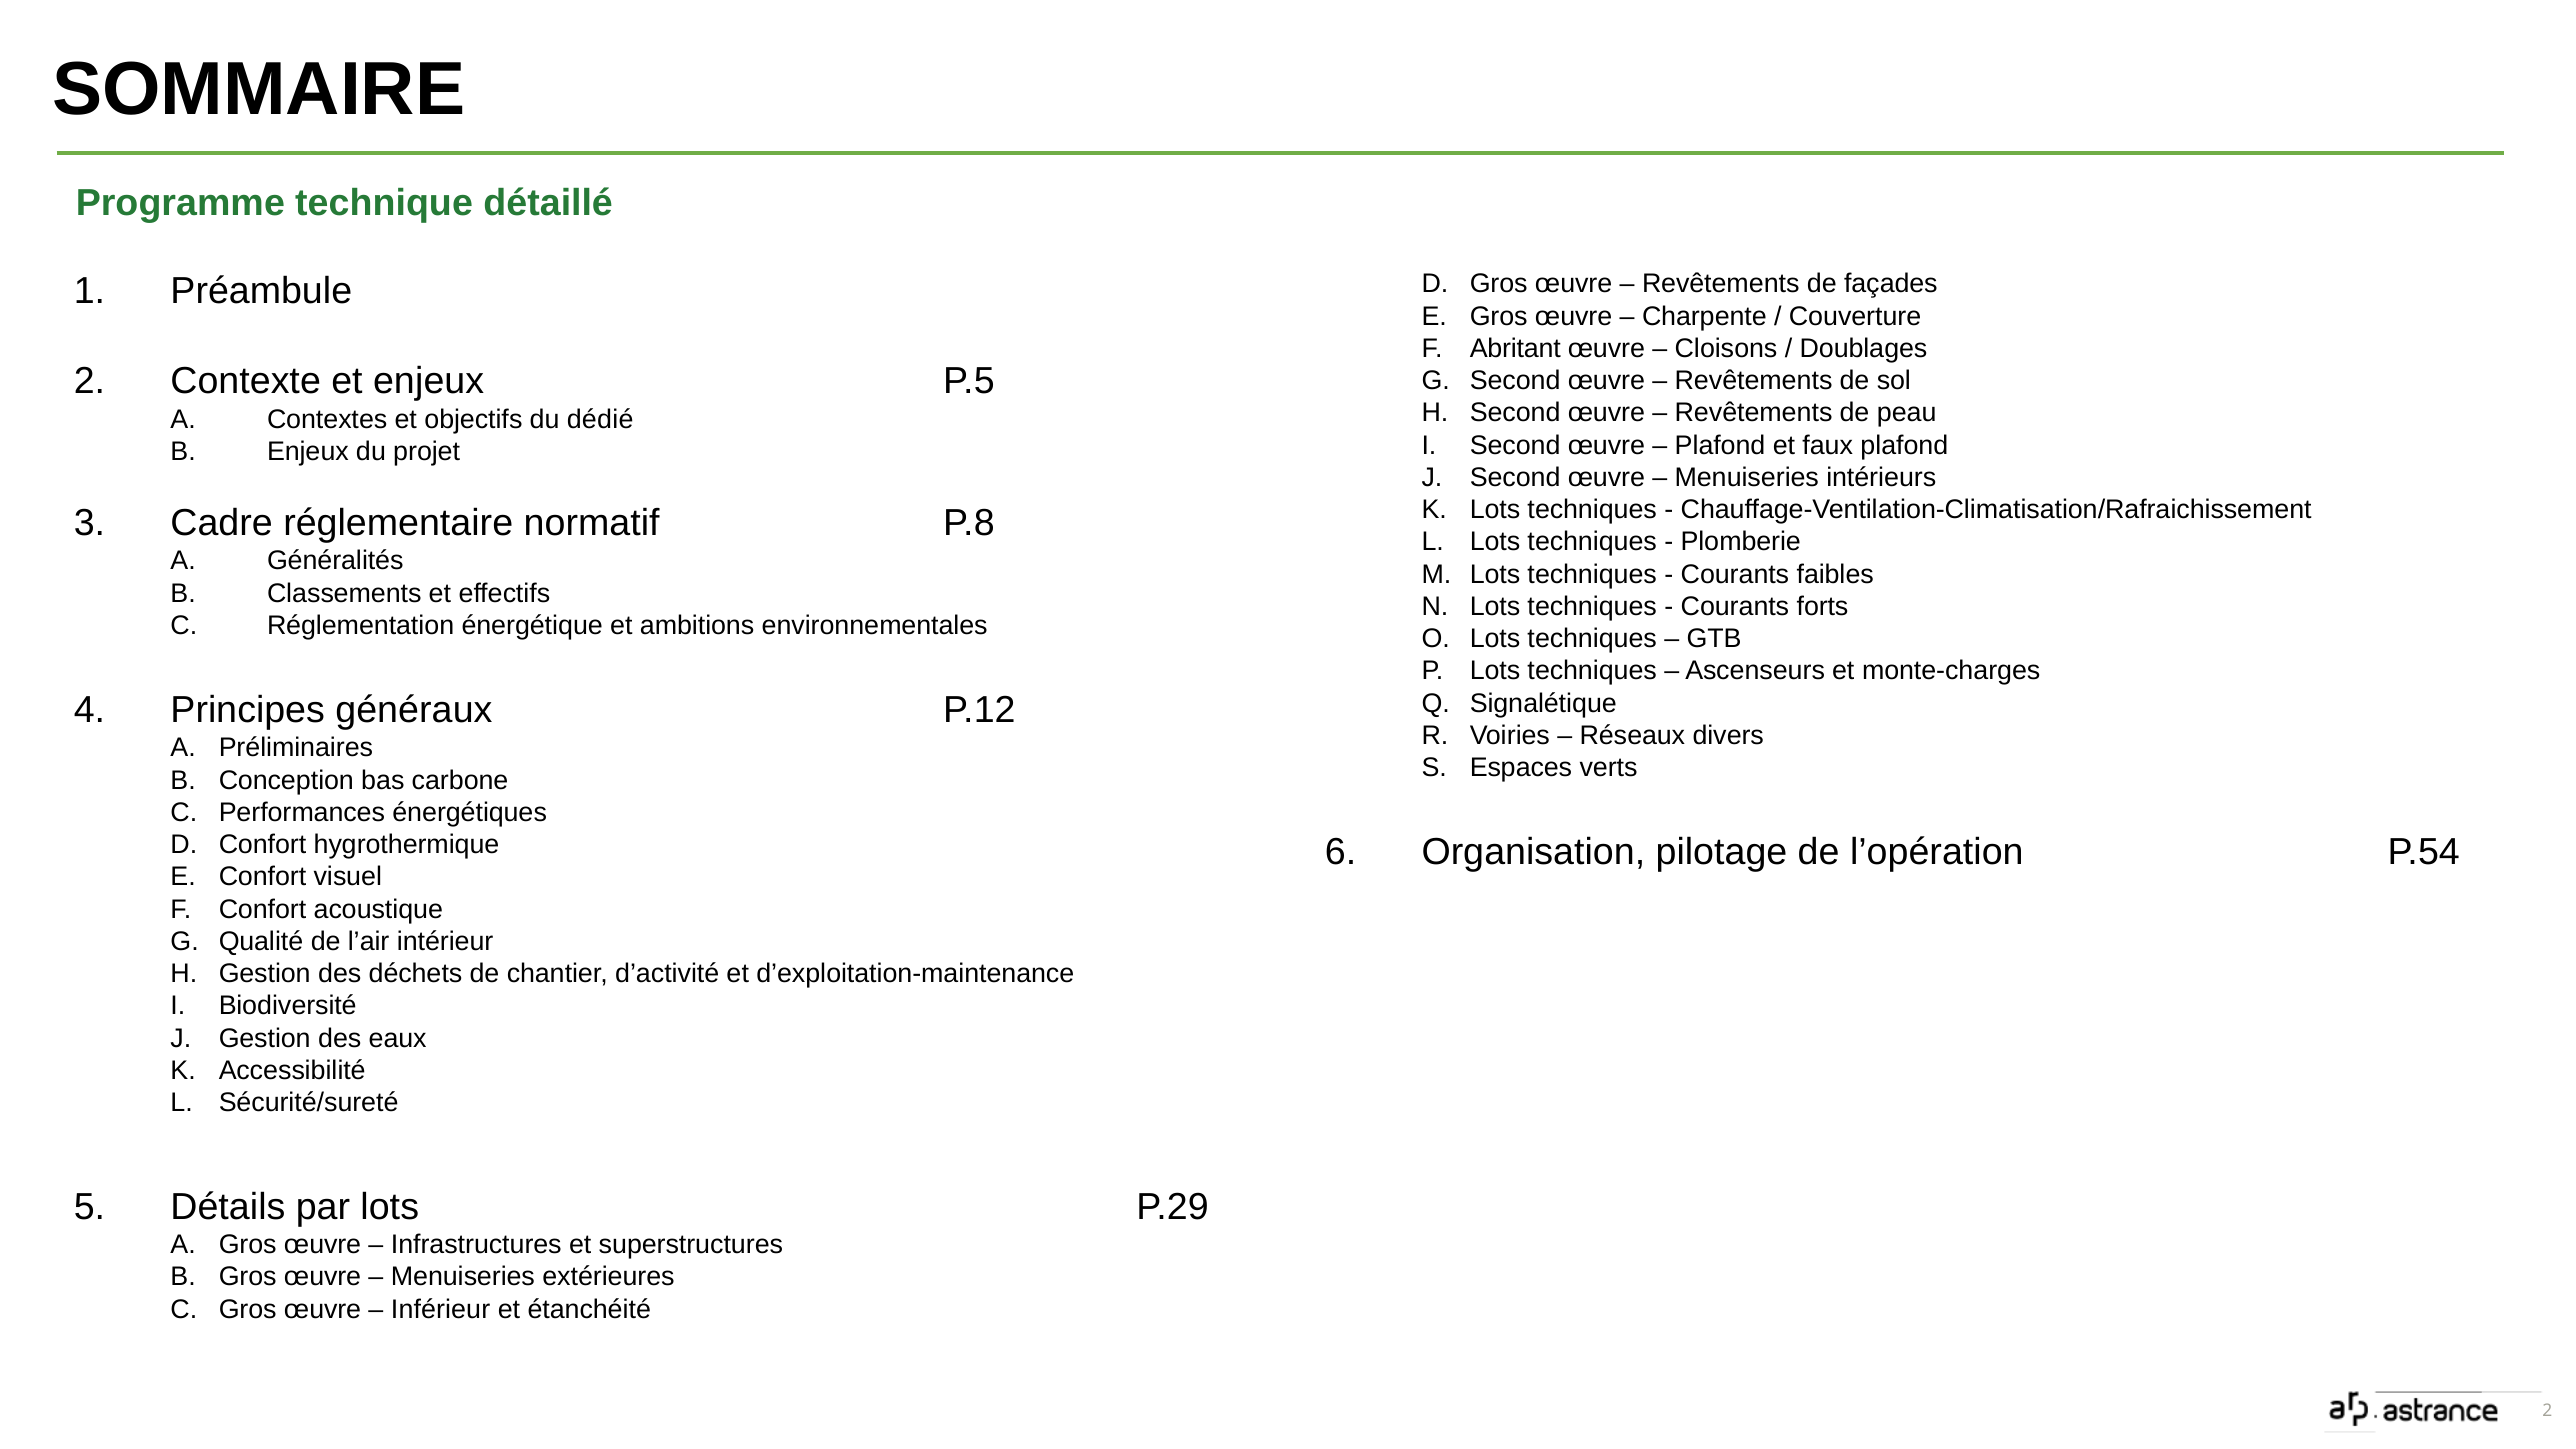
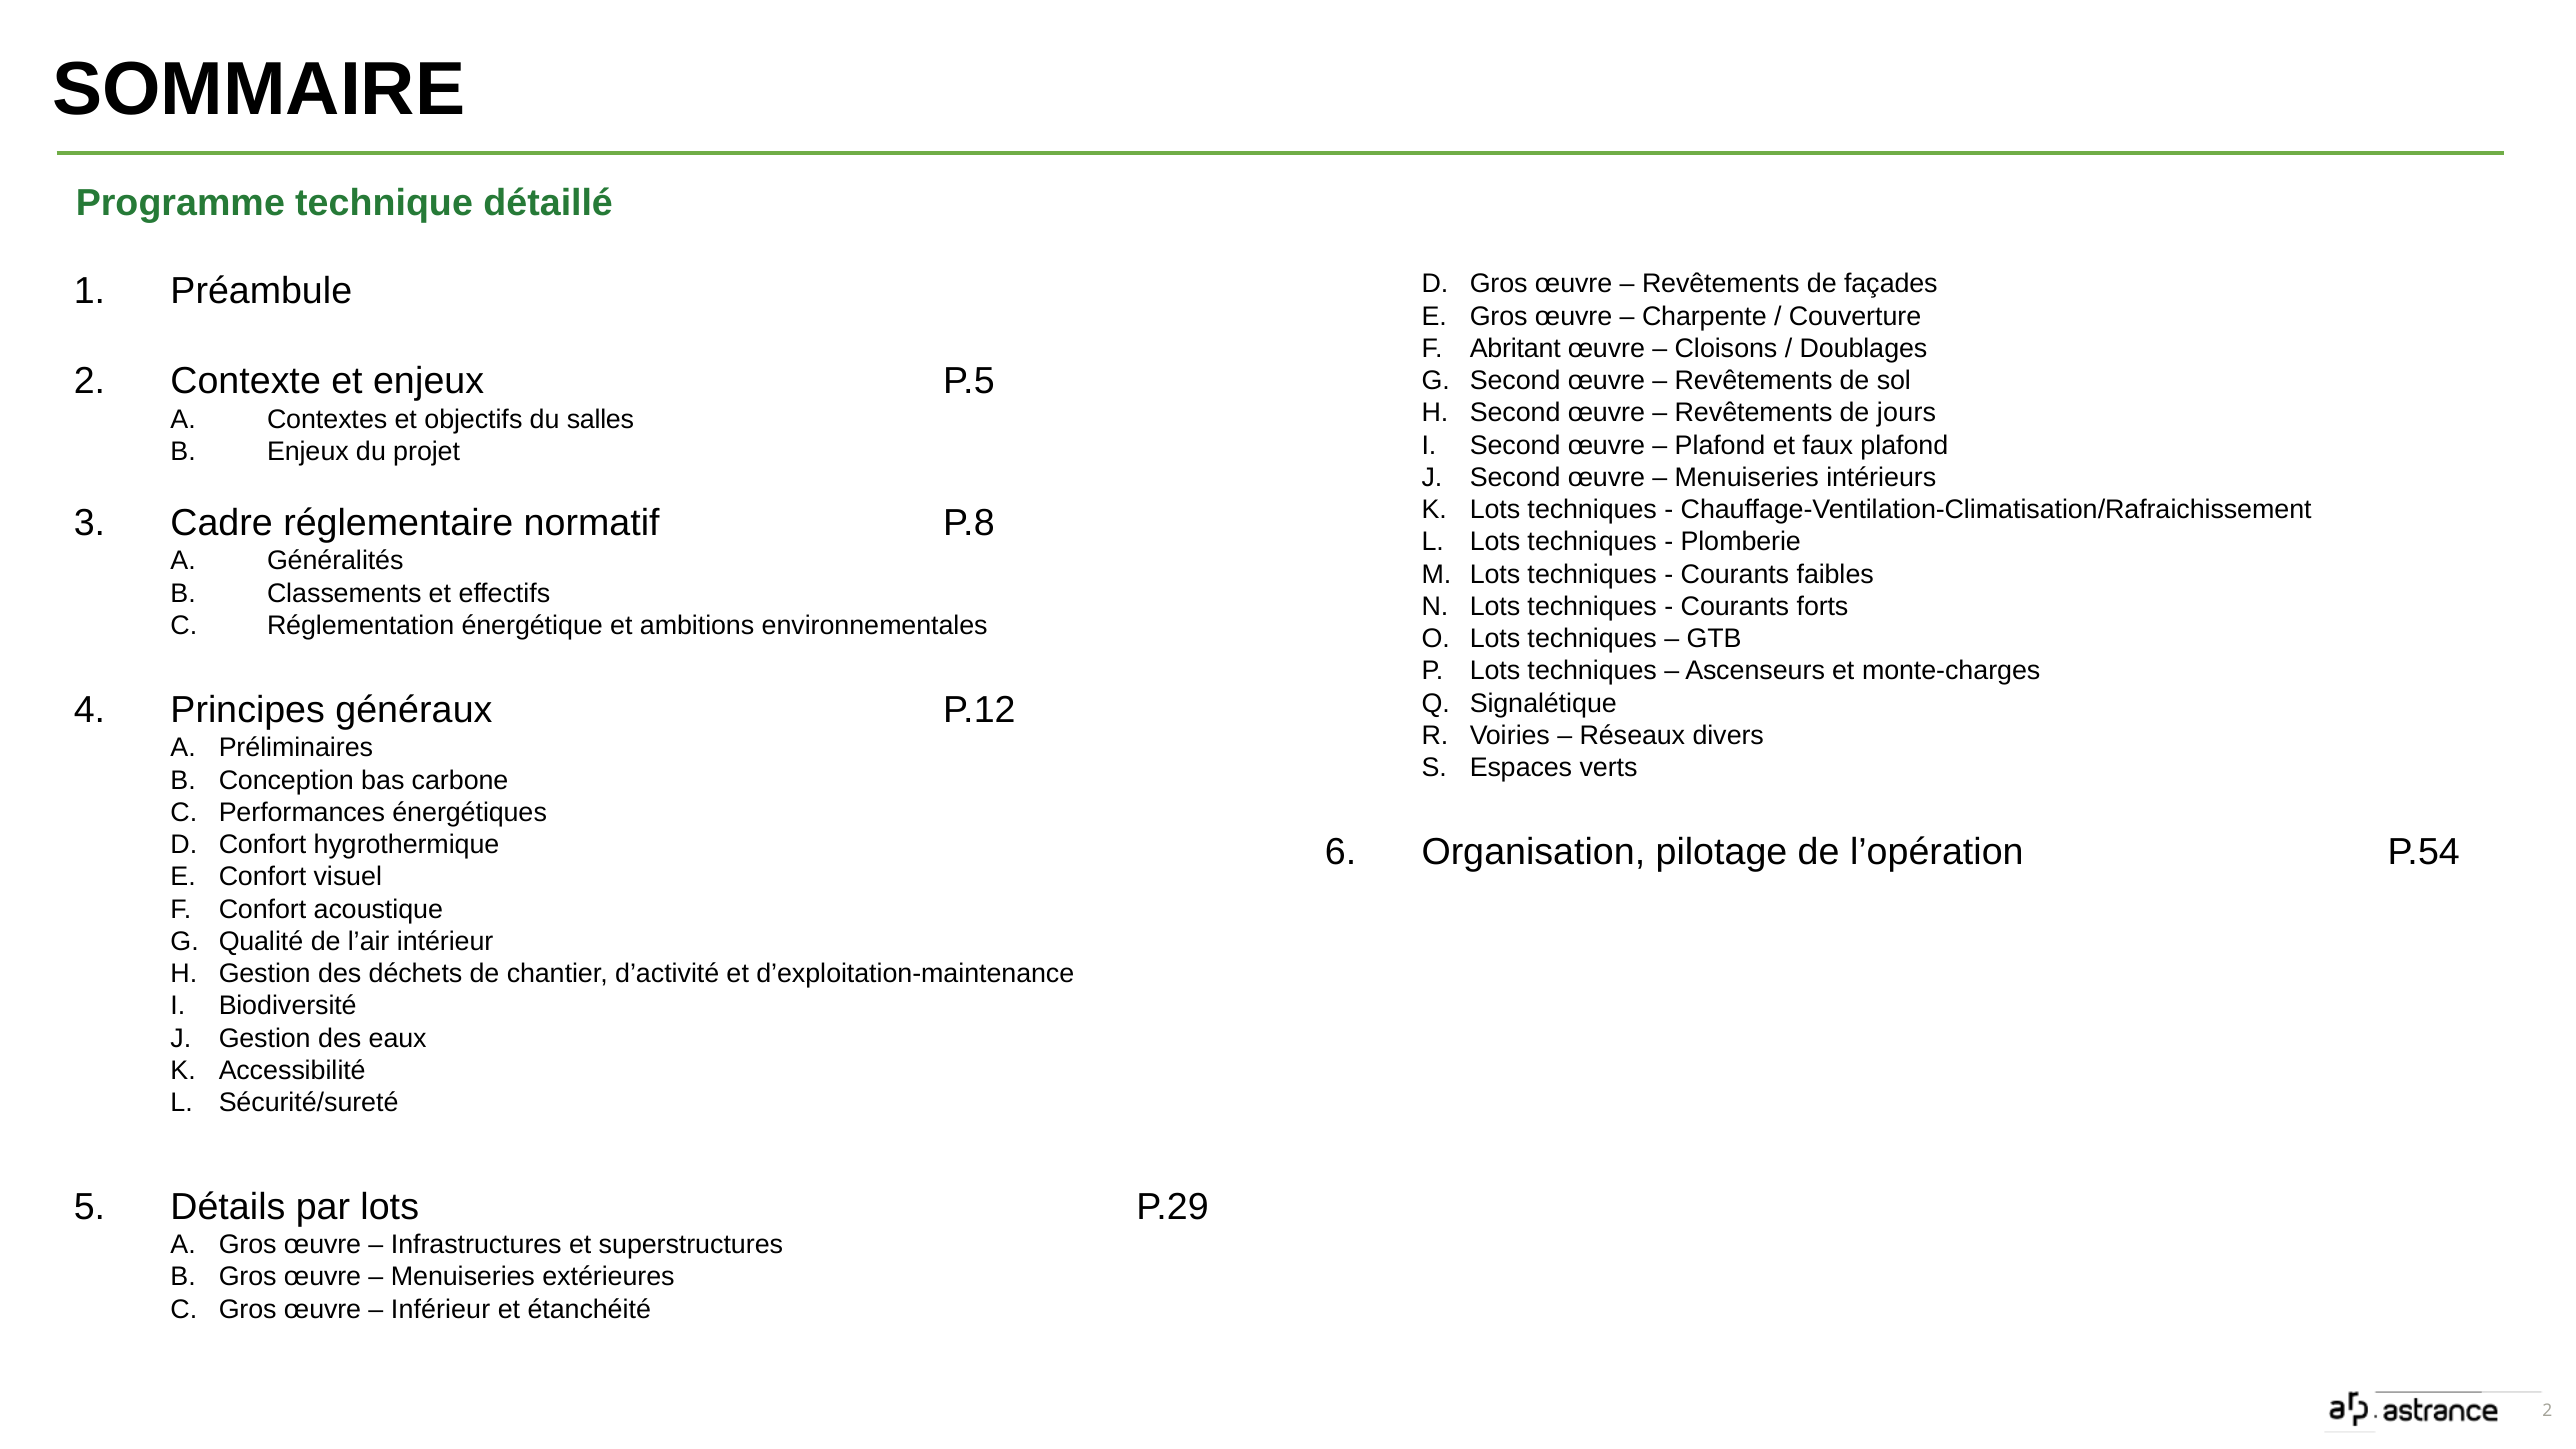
peau: peau -> jours
dédié: dédié -> salles
